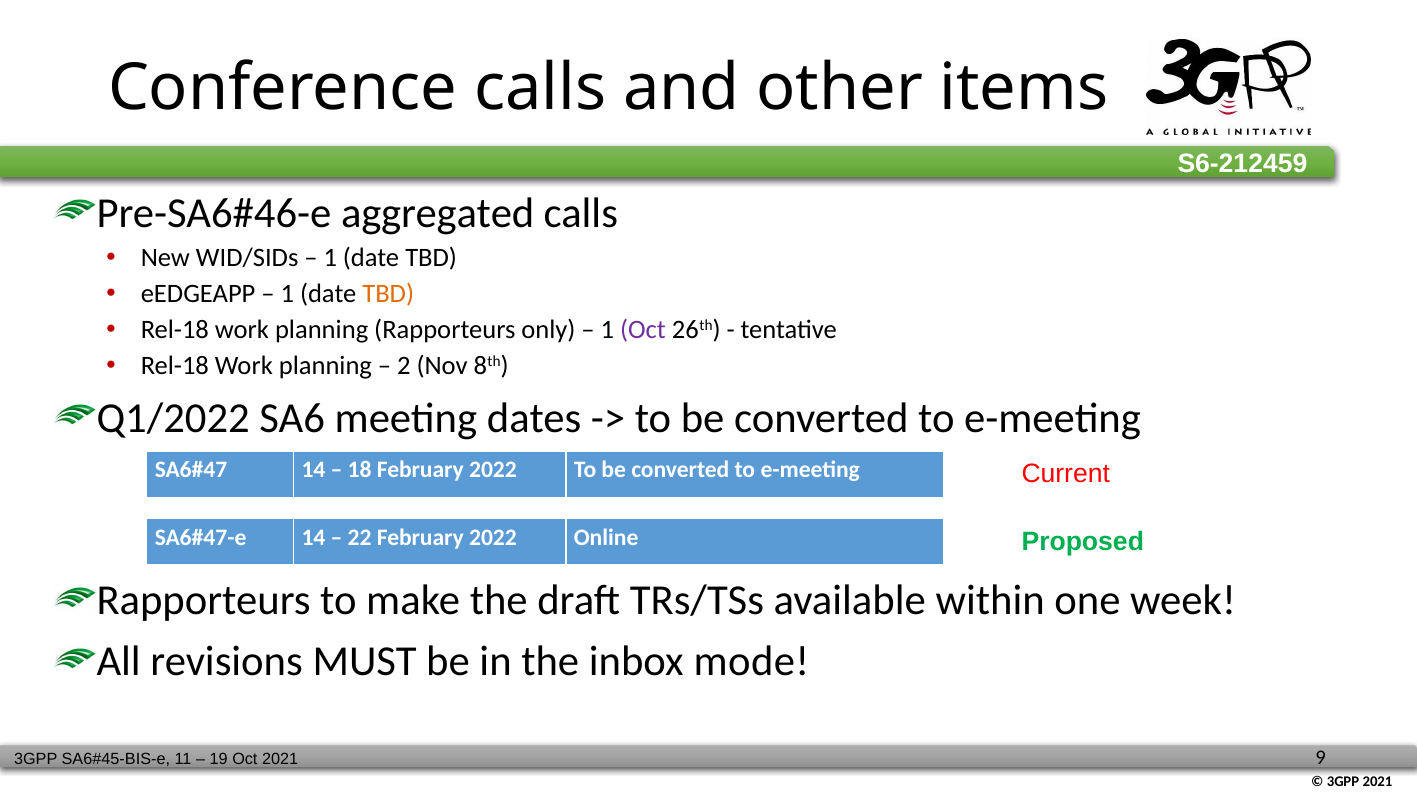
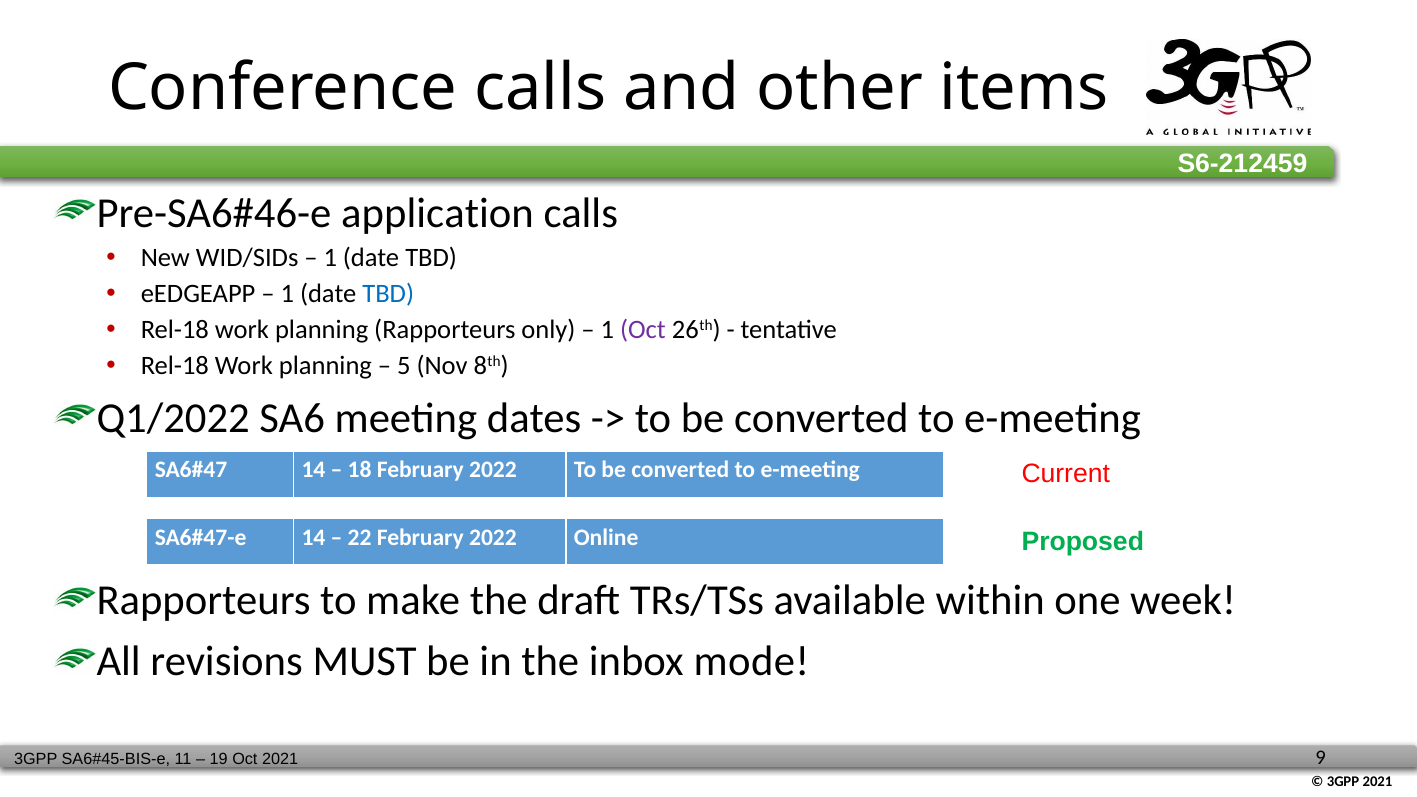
aggregated: aggregated -> application
TBD at (388, 294) colour: orange -> blue
2: 2 -> 5
